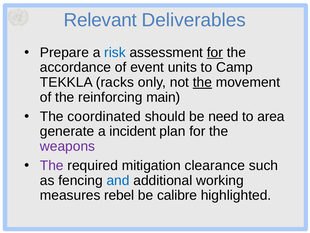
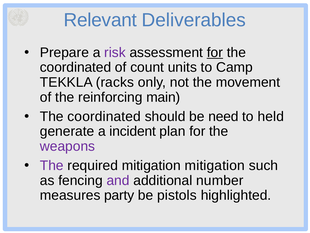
risk colour: blue -> purple
accordance at (76, 67): accordance -> coordinated
event: event -> count
the at (202, 82) underline: present -> none
area: area -> held
mitigation clearance: clearance -> mitigation
and colour: blue -> purple
working: working -> number
rebel: rebel -> party
calibre: calibre -> pistols
